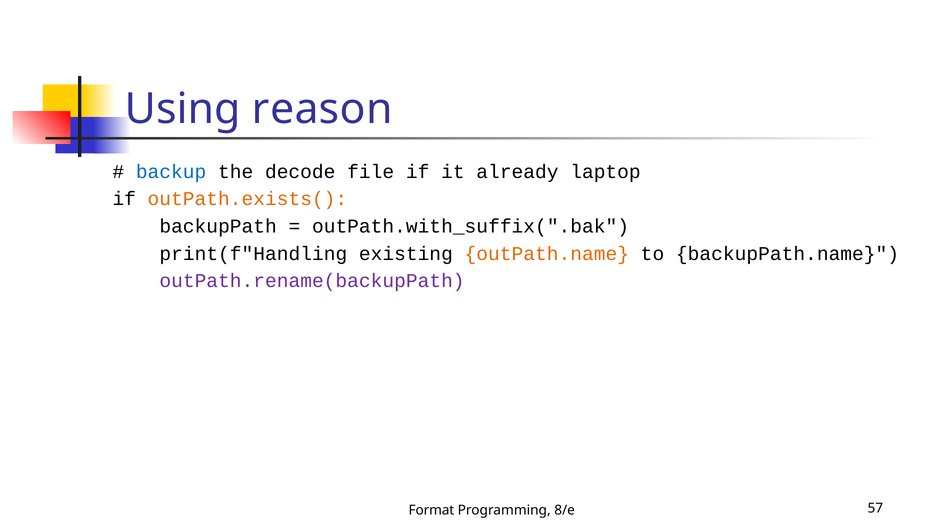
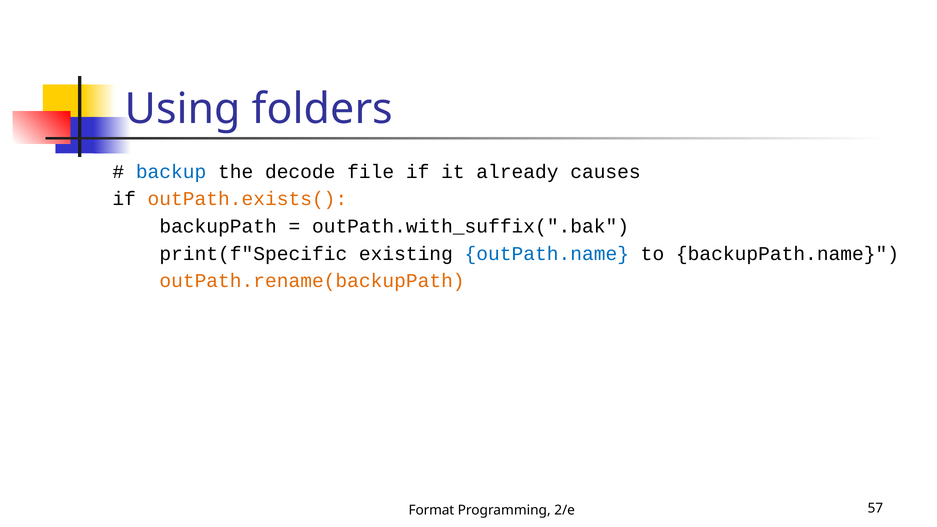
reason: reason -> folders
laptop: laptop -> causes
print(f"Handling: print(f"Handling -> print(f"Specific
outPath.name colour: orange -> blue
outPath.rename(backupPath colour: purple -> orange
8/e: 8/e -> 2/e
